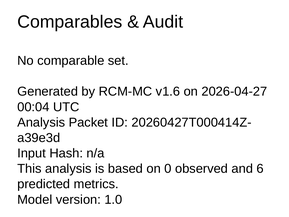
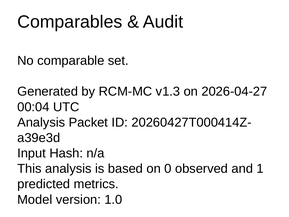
v1.6: v1.6 -> v1.3
6: 6 -> 1
